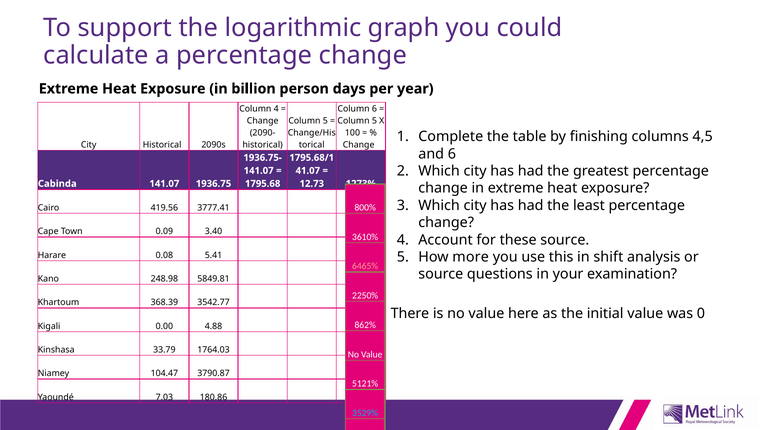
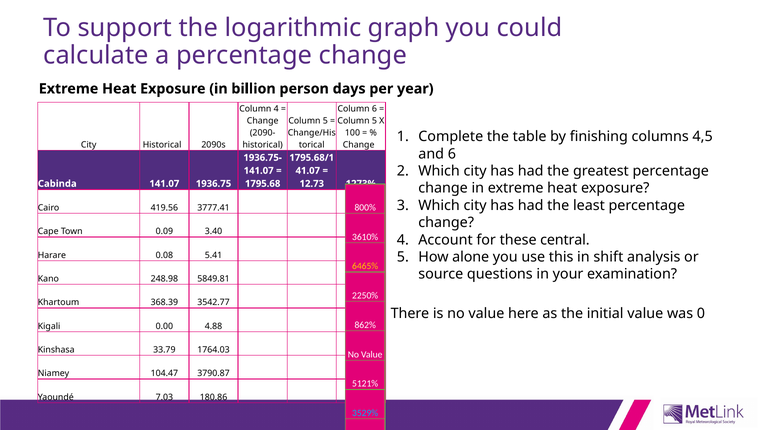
these source: source -> central
more: more -> alone
6465% colour: pink -> yellow
